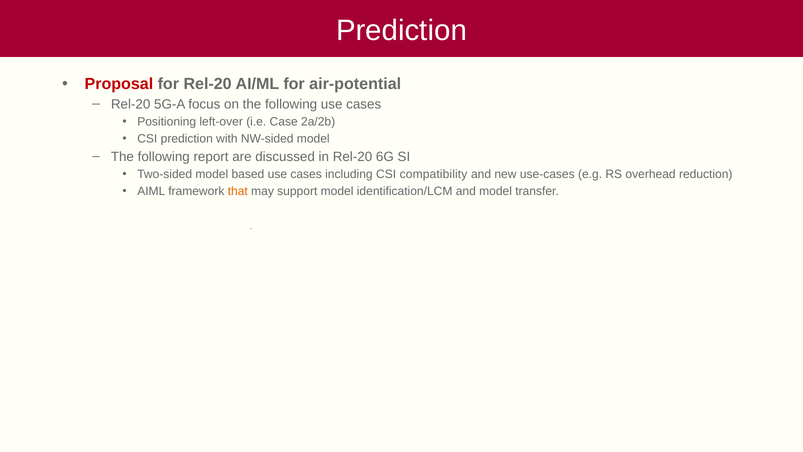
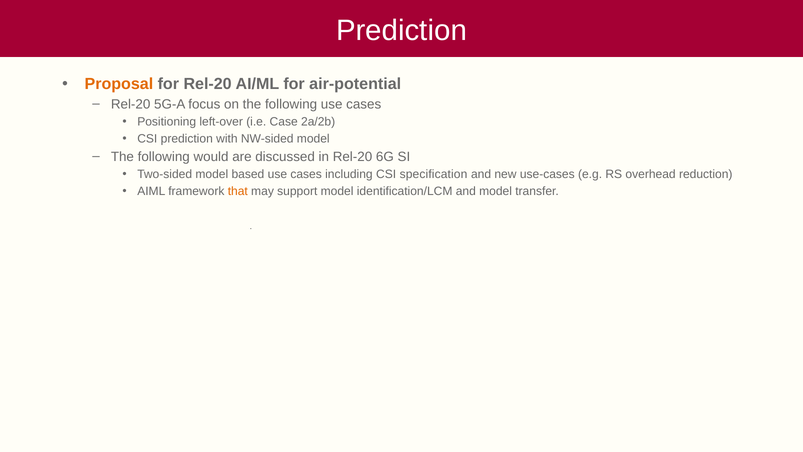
Proposal colour: red -> orange
report: report -> would
compatibility: compatibility -> specification
